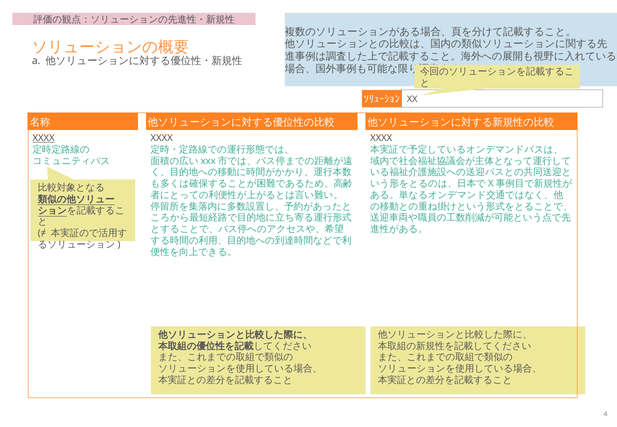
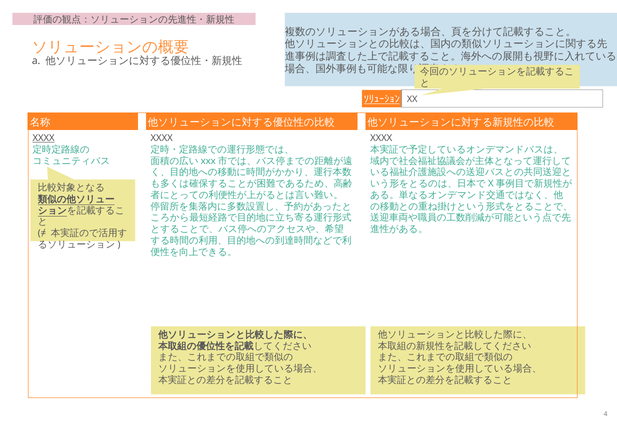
ｿﾘｭｰｼｮﾝ underline: none -> present
